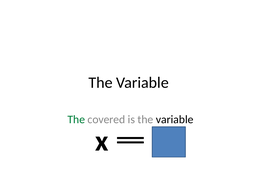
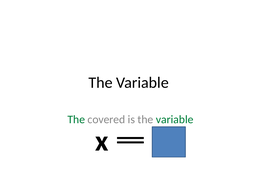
variable at (175, 120) colour: black -> green
